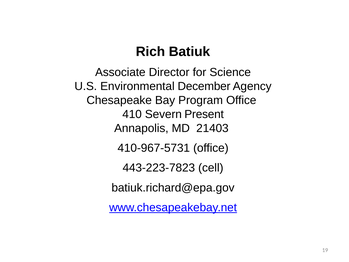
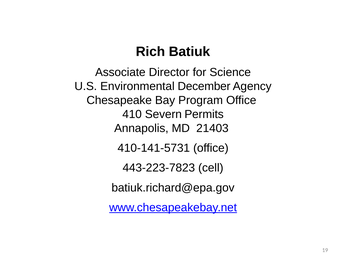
Present: Present -> Permits
410-967-5731: 410-967-5731 -> 410-141-5731
